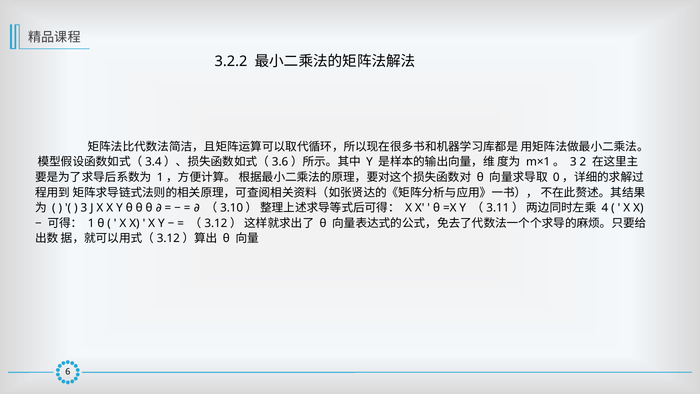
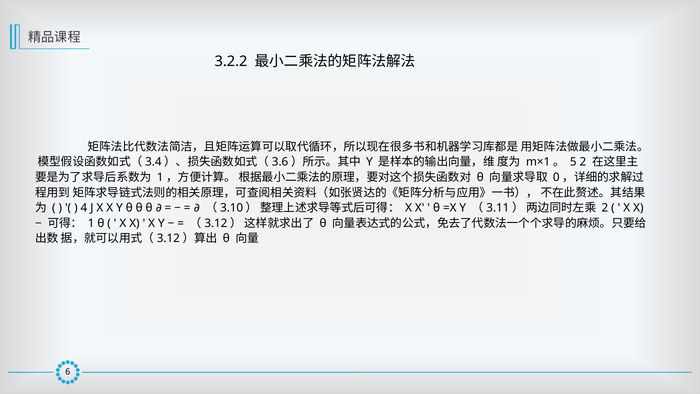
m×1。 3: 3 -> 5
4 at (605, 208): 4 -> 2
3 at (84, 208): 3 -> 4
